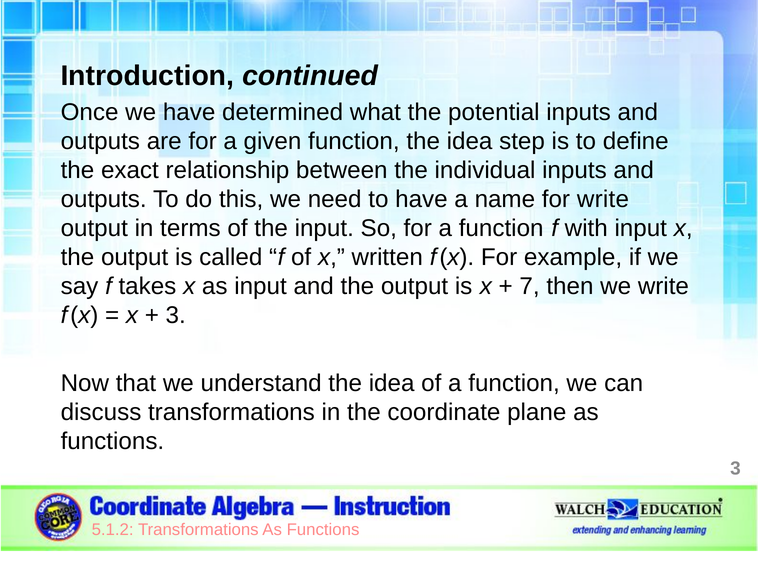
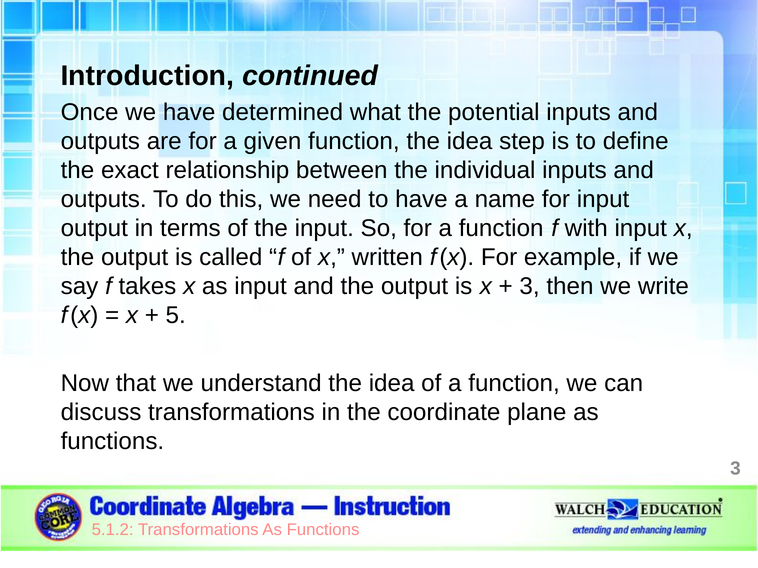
for write: write -> input
7 at (530, 286): 7 -> 3
3 at (176, 316): 3 -> 5
